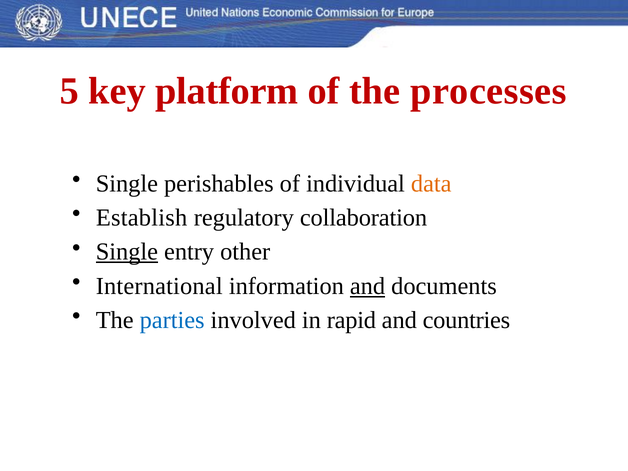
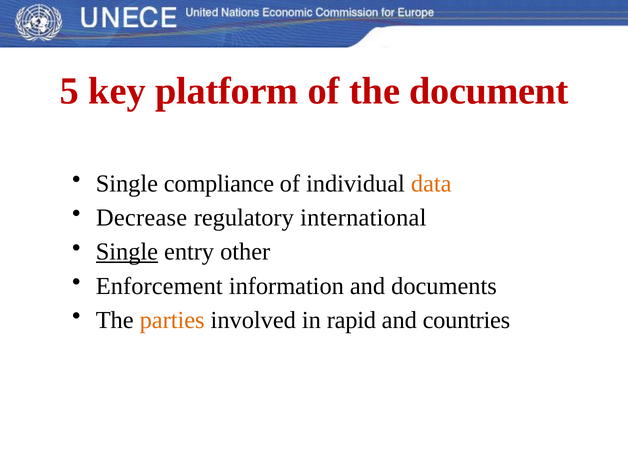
processes: processes -> document
perishables: perishables -> compliance
Establish: Establish -> Decrease
collaboration: collaboration -> international
International: International -> Enforcement
and at (368, 286) underline: present -> none
parties colour: blue -> orange
